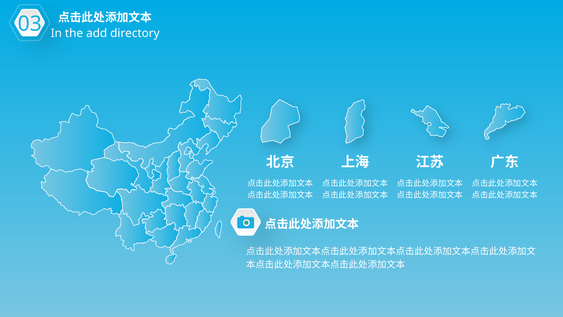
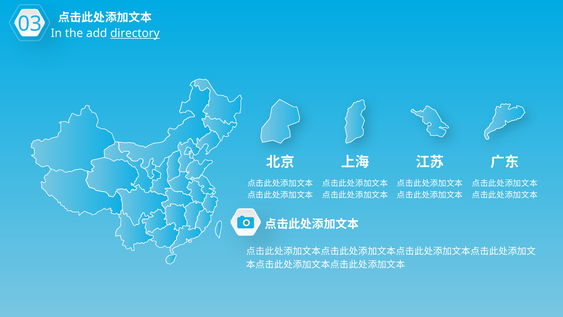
directory underline: none -> present
